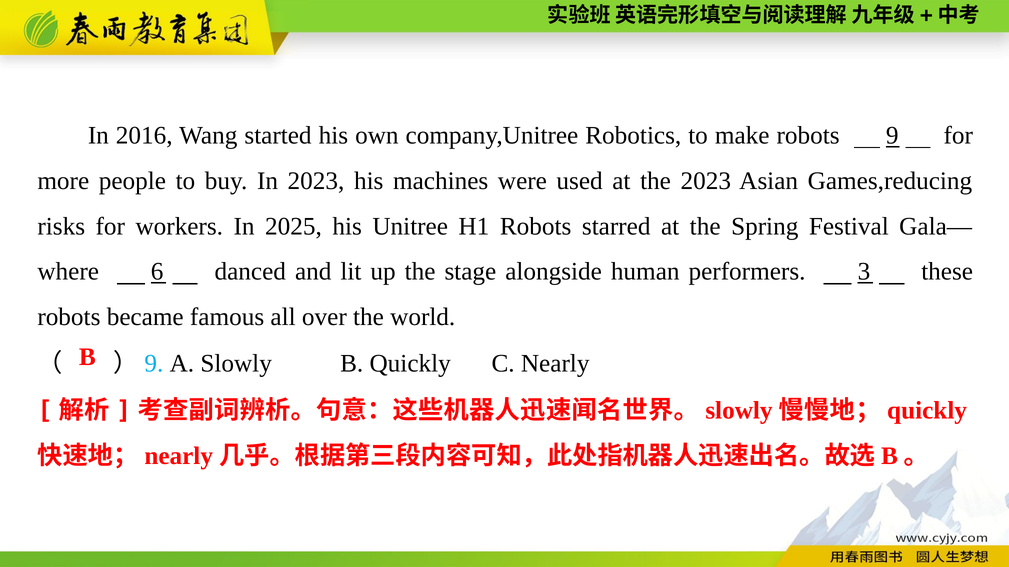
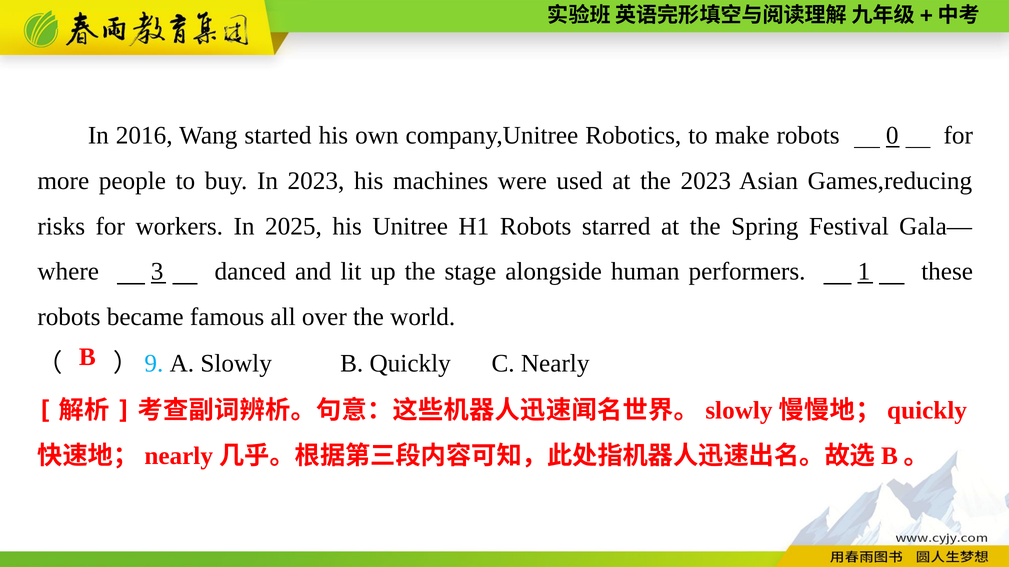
9: 9 -> 0
6: 6 -> 3
3: 3 -> 1
